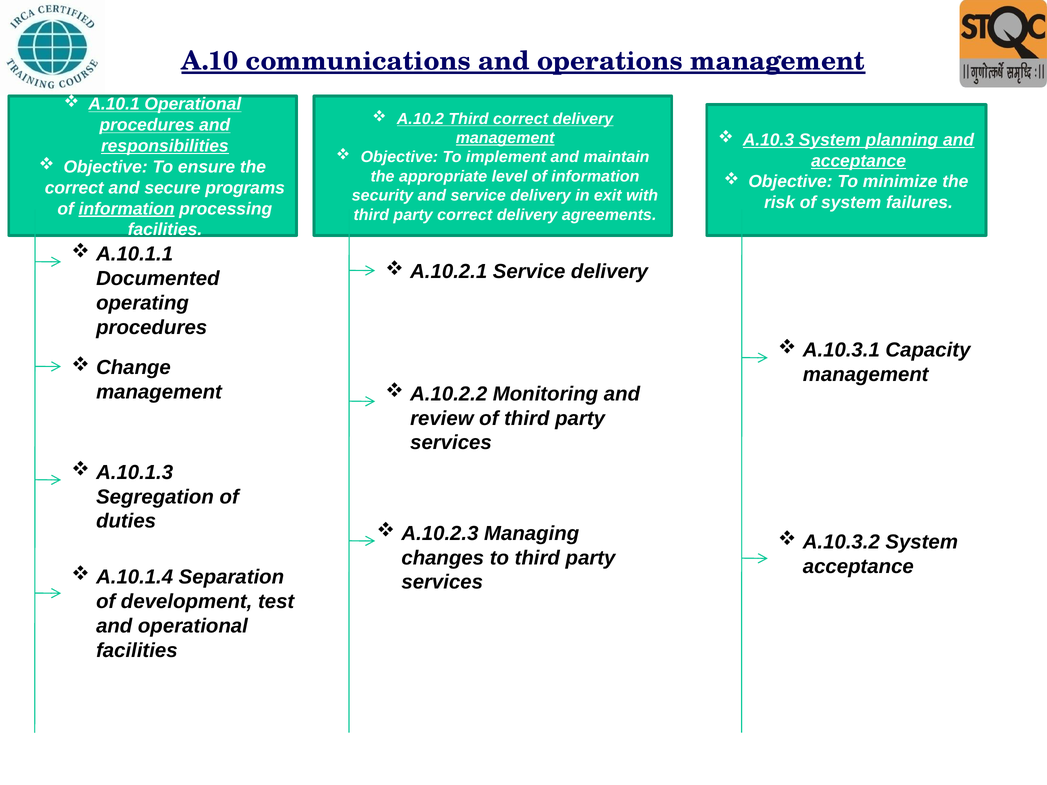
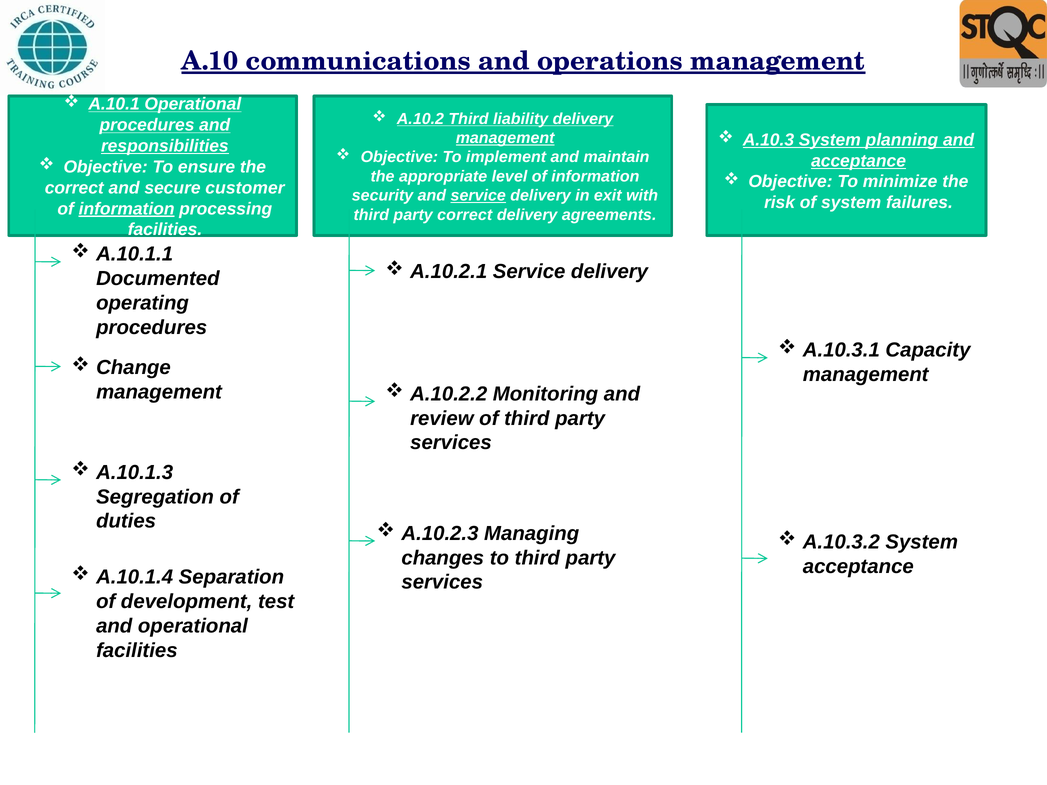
Third correct: correct -> liability
programs: programs -> customer
service at (478, 196) underline: none -> present
